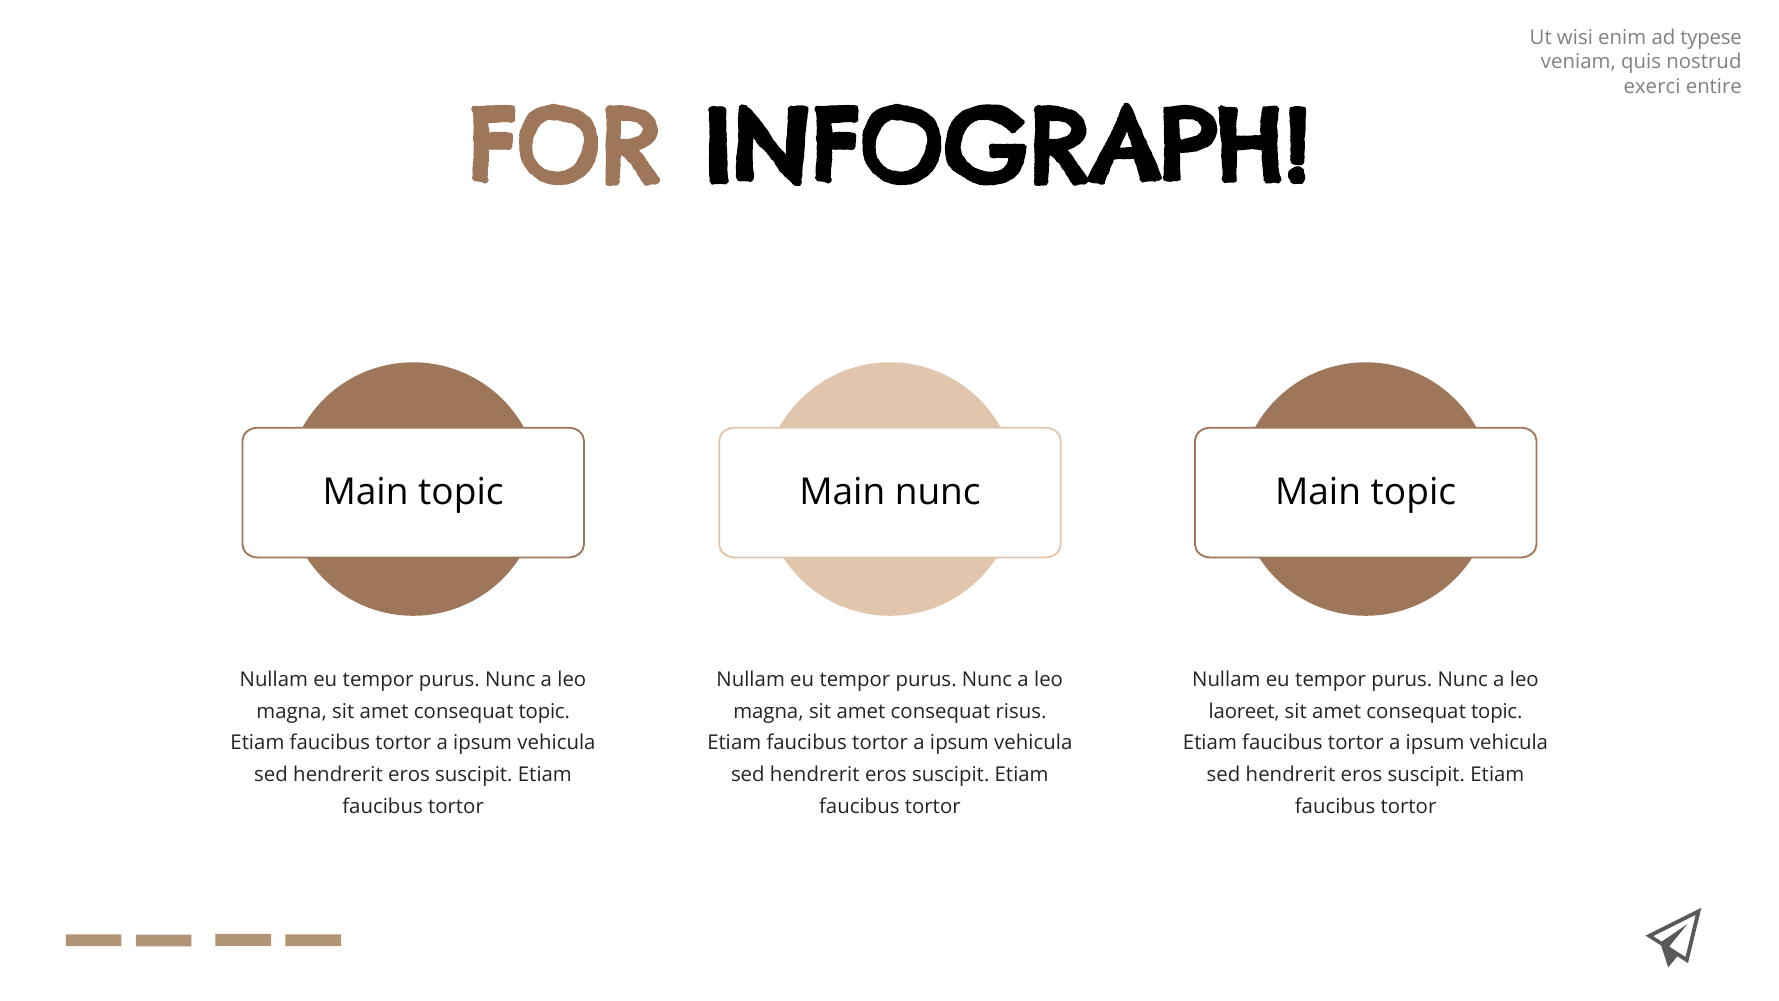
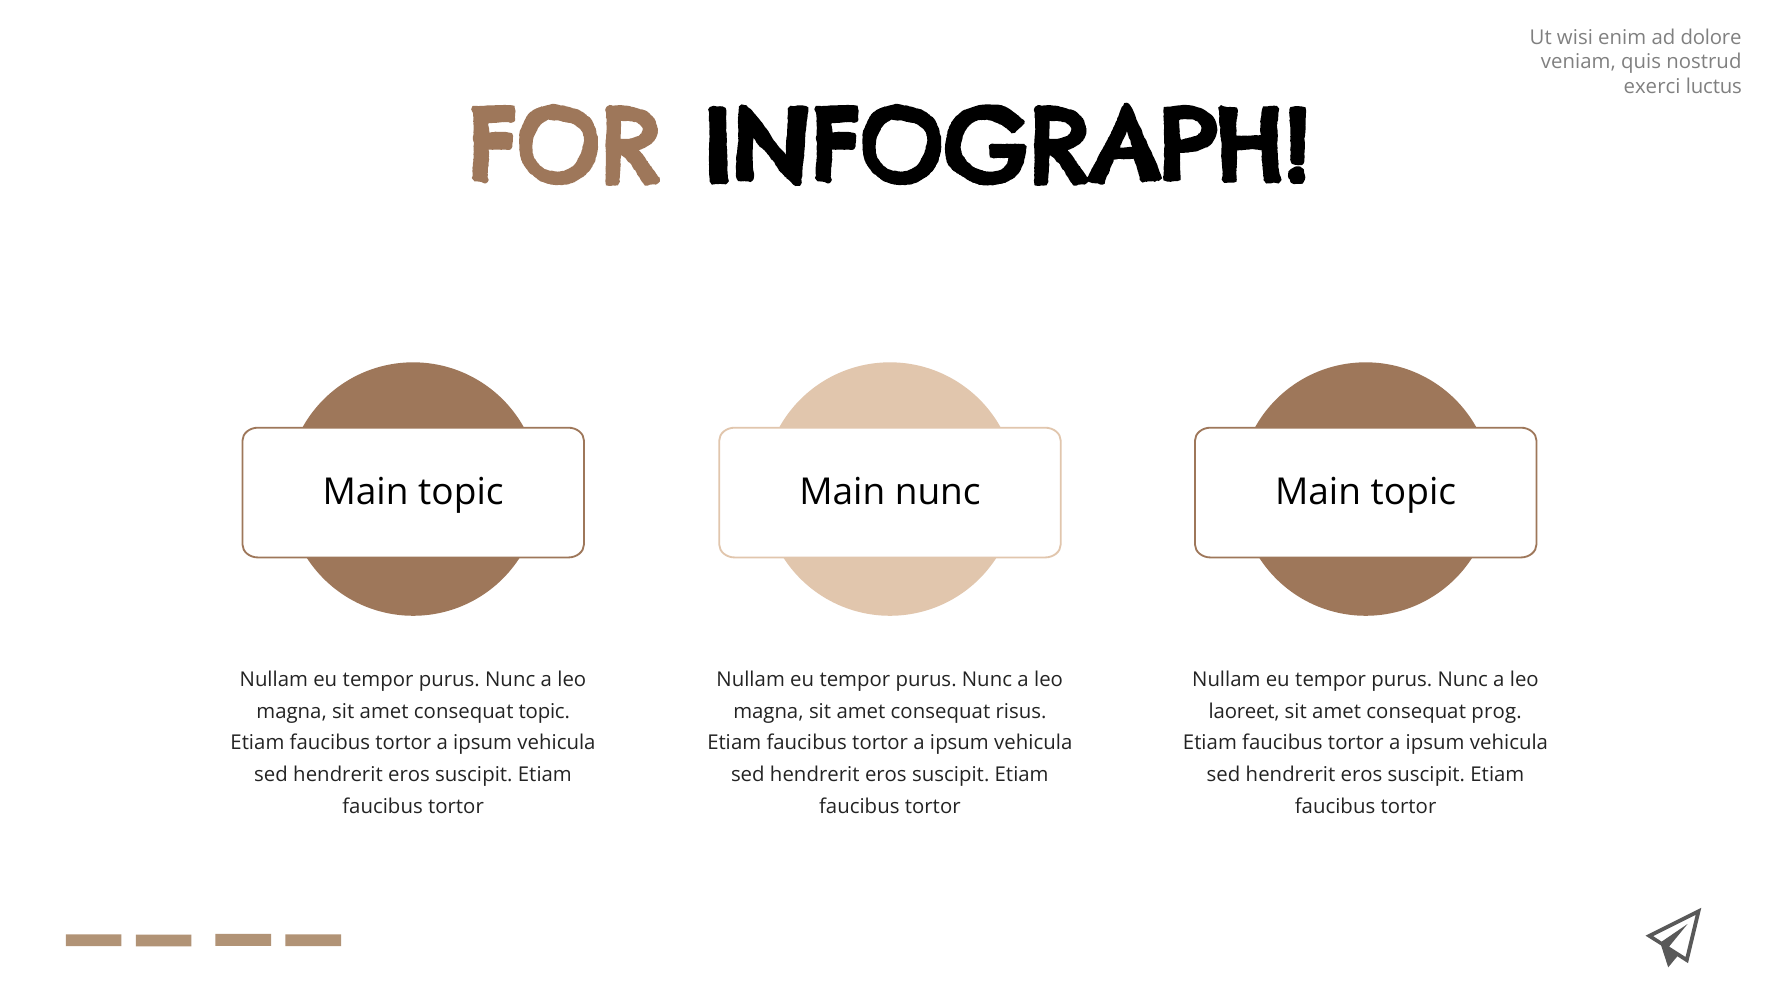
typese: typese -> dolore
entire: entire -> luctus
topic at (1497, 711): topic -> prog
